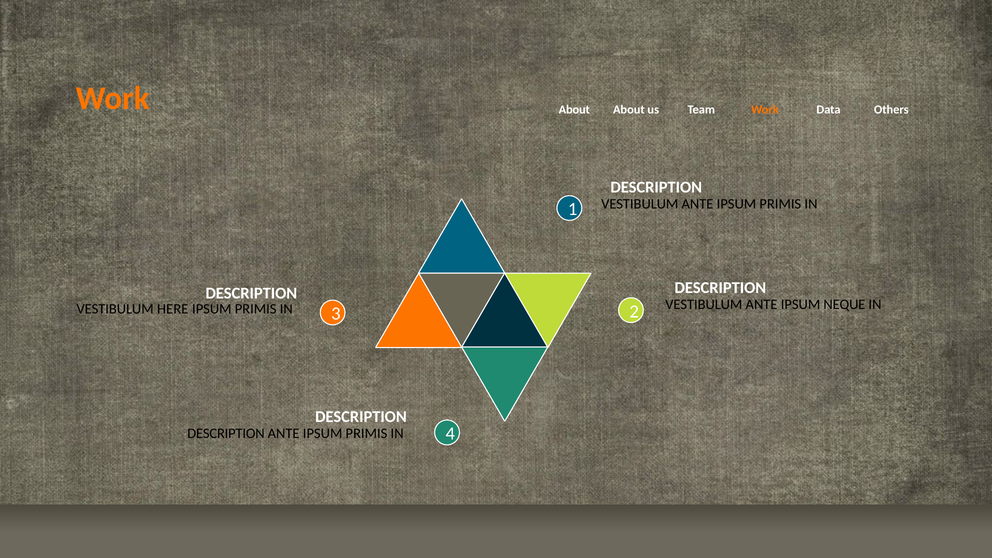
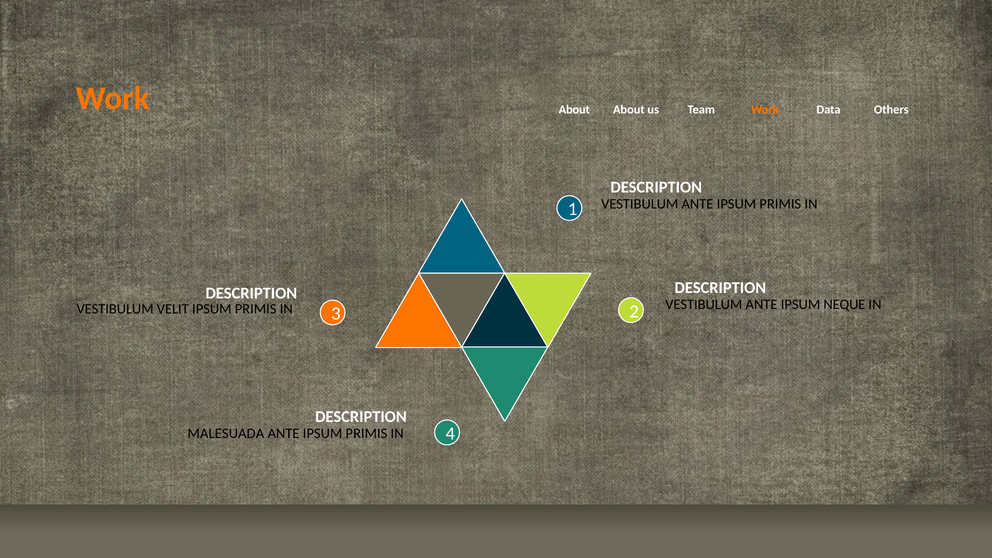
HERE: HERE -> VELIT
DESCRIPTION at (226, 433): DESCRIPTION -> MALESUADA
